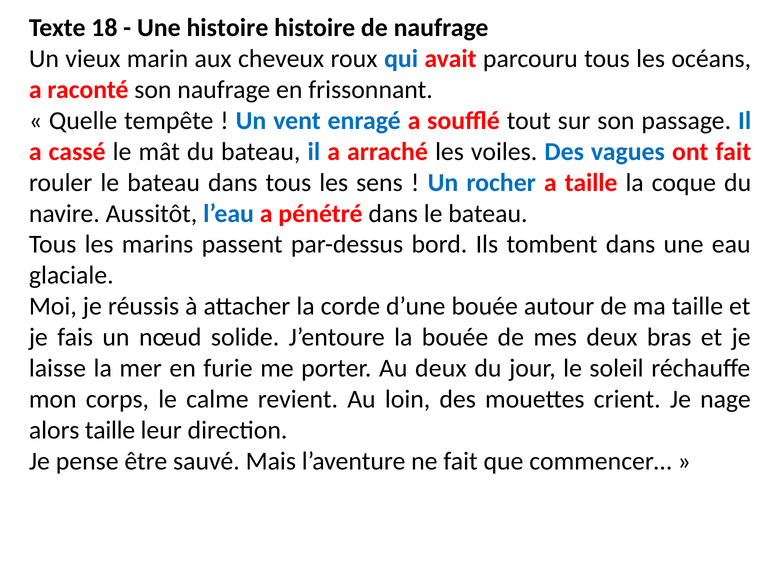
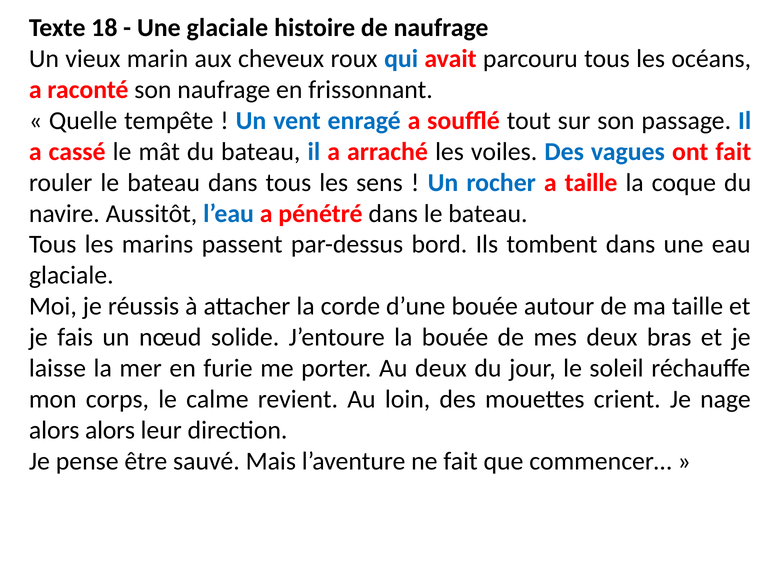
Une histoire: histoire -> glaciale
alors taille: taille -> alors
